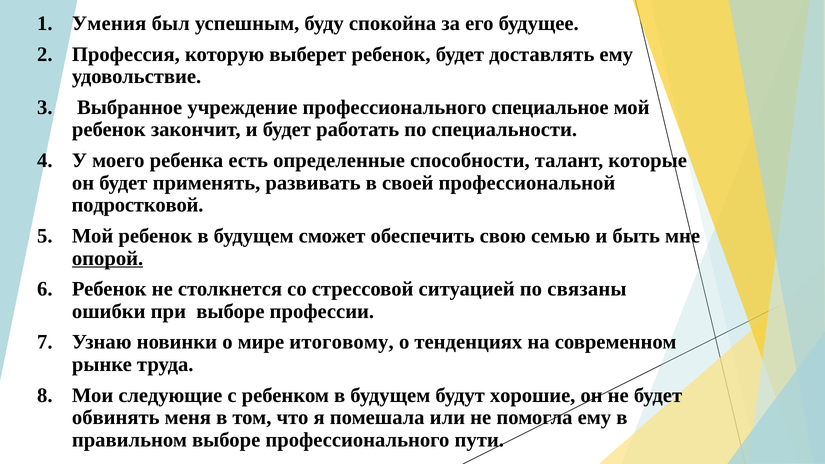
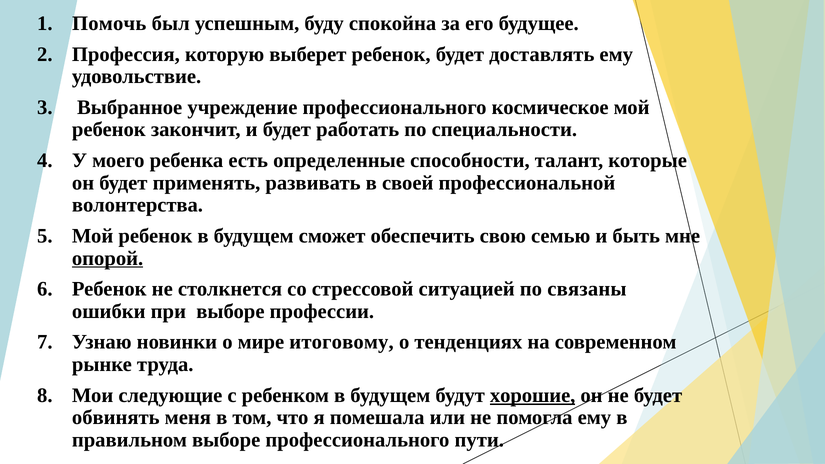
Умения: Умения -> Помочь
специальное: специальное -> космическое
подростковой: подростковой -> волонтерства
хорошие underline: none -> present
